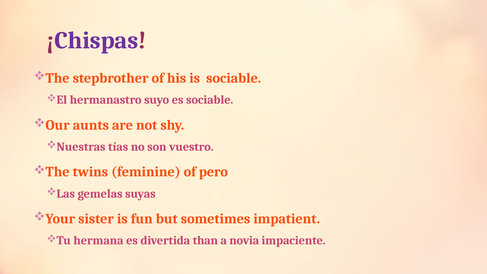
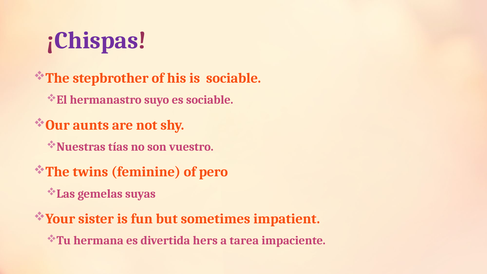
than: than -> hers
novia: novia -> tarea
